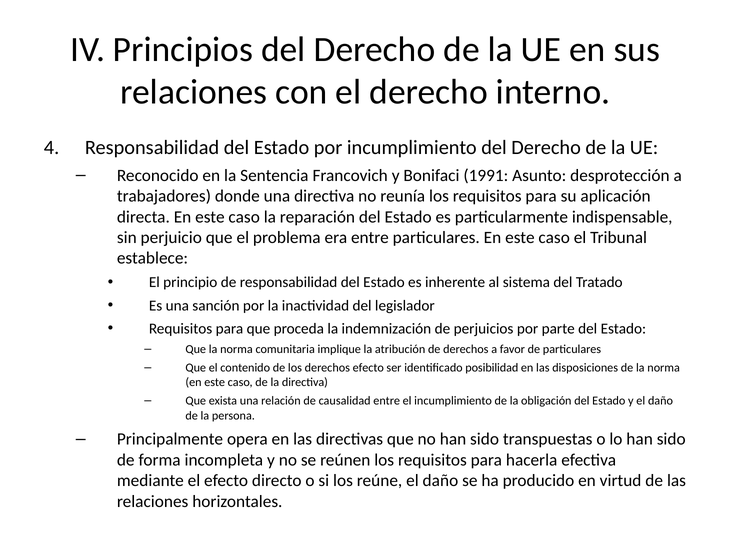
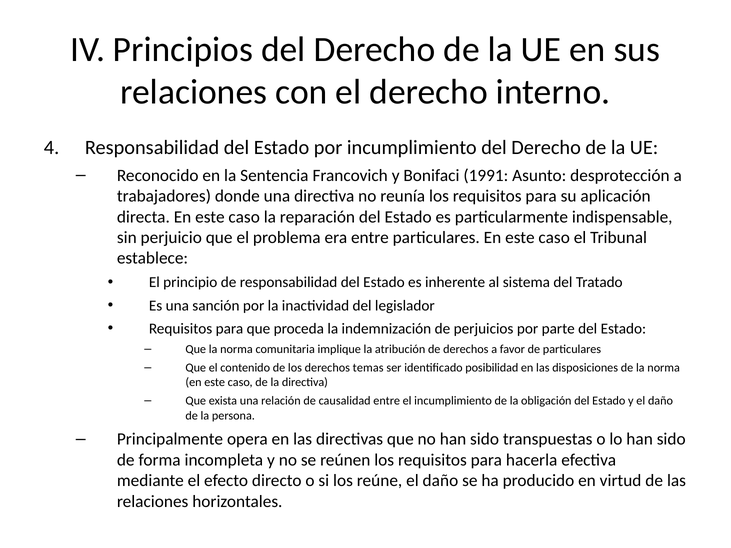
derechos efecto: efecto -> temas
